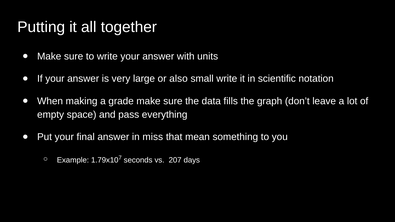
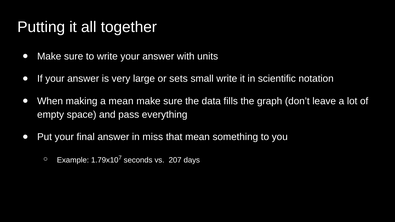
also: also -> sets
a grade: grade -> mean
